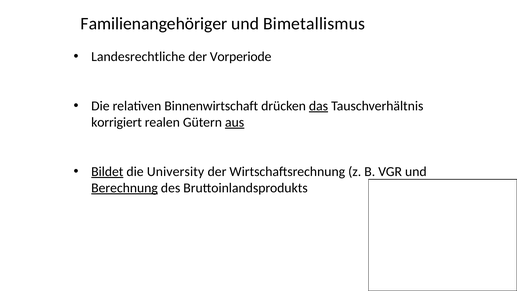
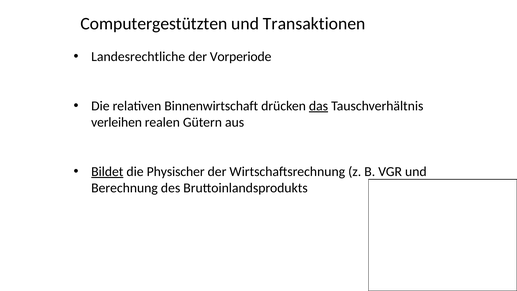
Familienangehöriger: Familienangehöriger -> Computergestützten
Bimetallismus: Bimetallismus -> Transaktionen
korrigiert: korrigiert -> verleihen
aus underline: present -> none
University: University -> Physischer
Berechnung underline: present -> none
